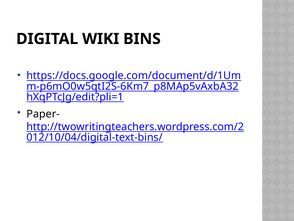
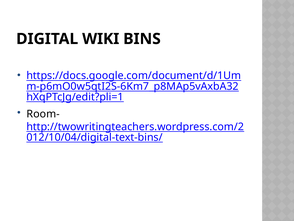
Paper-: Paper- -> Room-
